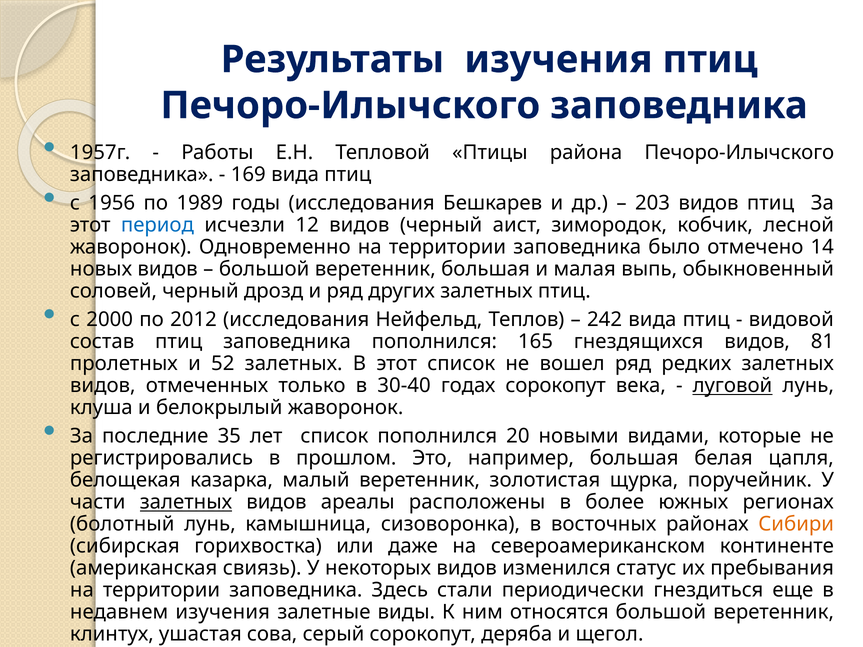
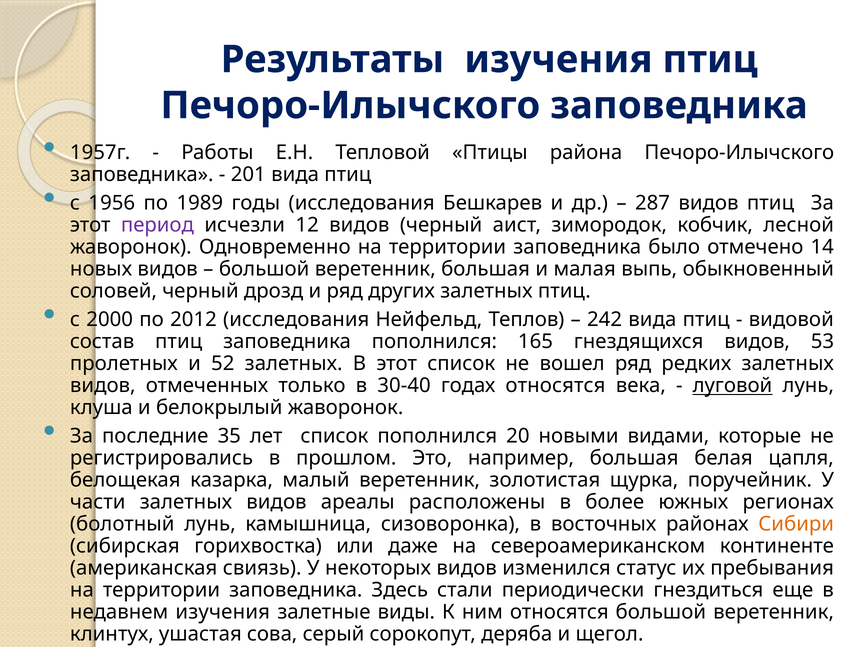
169: 169 -> 201
203: 203 -> 287
период colour: blue -> purple
81: 81 -> 53
годах сорокопут: сорокопут -> относятся
залетных at (186, 502) underline: present -> none
